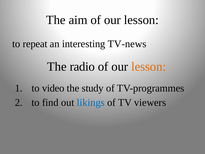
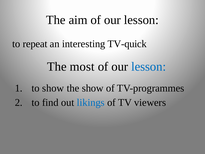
TV-news: TV-news -> TV-quick
radio: radio -> most
lesson at (149, 67) colour: orange -> blue
to video: video -> show
the study: study -> show
